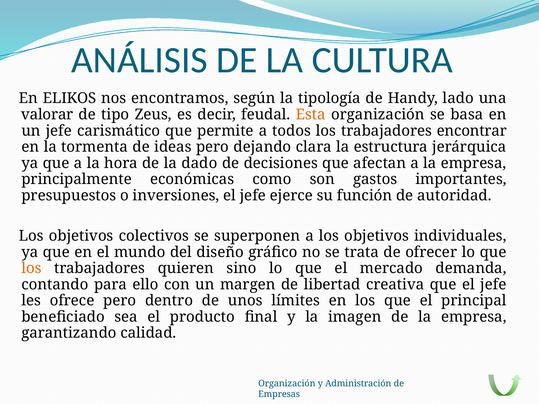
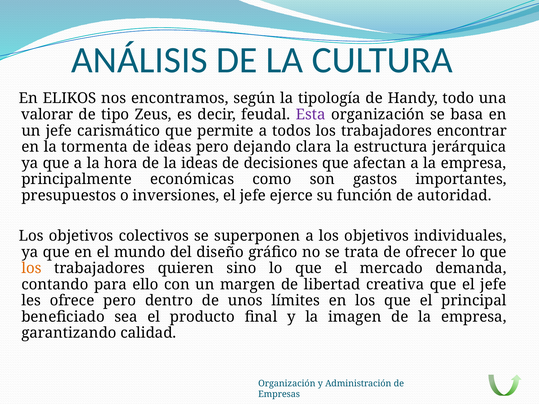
lado: lado -> todo
Esta colour: orange -> purple
la dado: dado -> ideas
